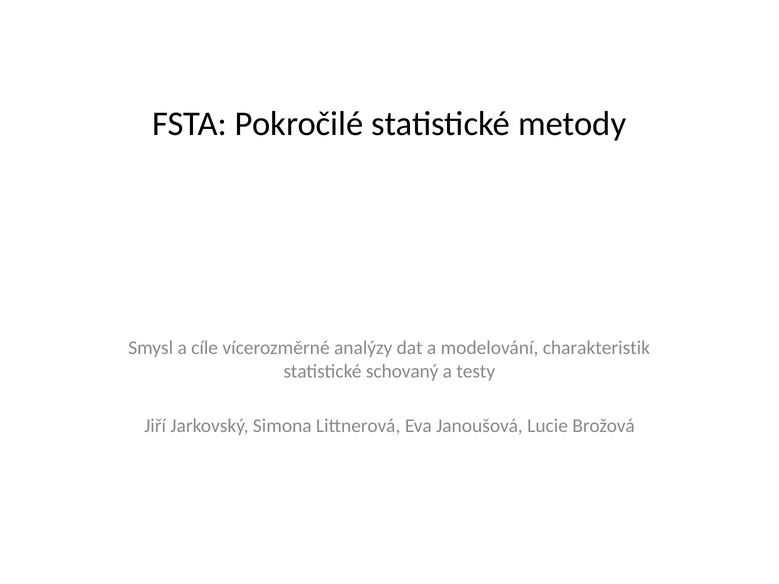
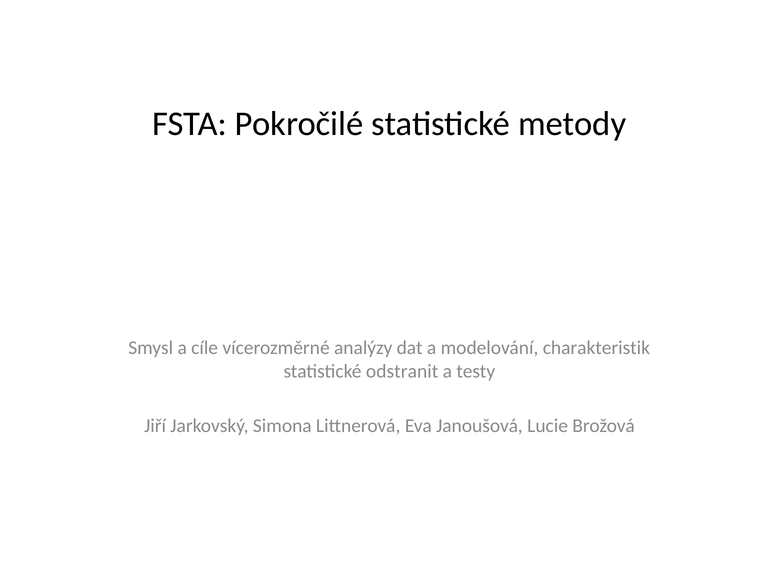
schovaný: schovaný -> odstranit
